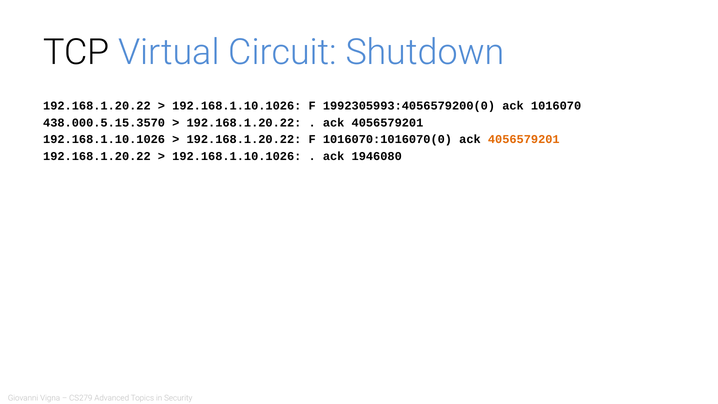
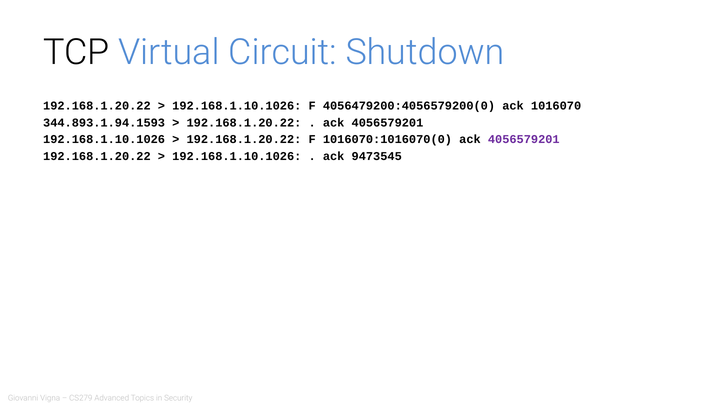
1992305993:4056579200(0: 1992305993:4056579200(0 -> 4056479200:4056579200(0
438.000.5.15.3570: 438.000.5.15.3570 -> 344.893.1.94.1593
4056579201 at (524, 139) colour: orange -> purple
1946080: 1946080 -> 9473545
